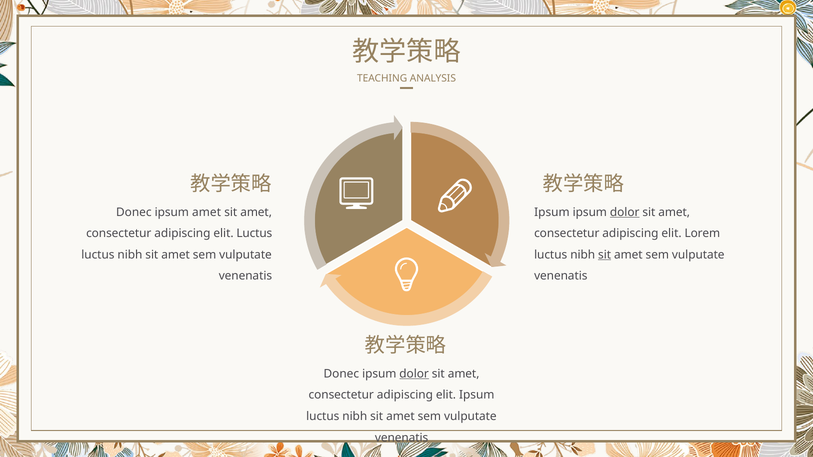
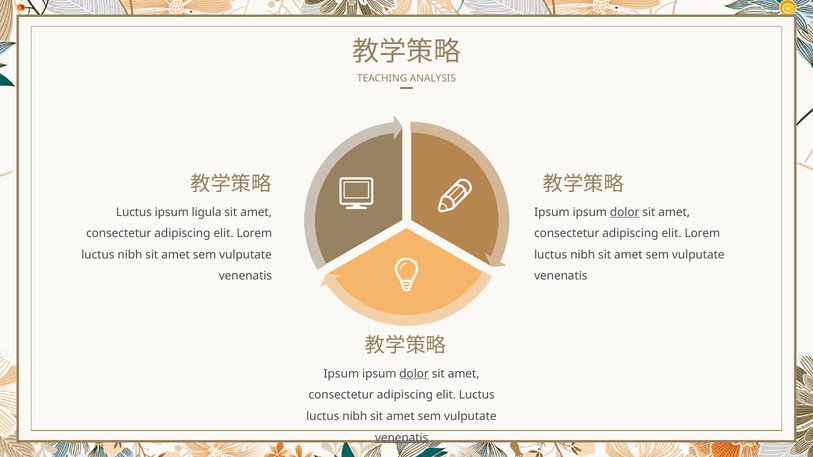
Donec at (134, 212): Donec -> Luctus
ipsum amet: amet -> ligula
Luctus at (254, 234): Luctus -> Lorem
sit at (605, 255) underline: present -> none
Donec at (341, 374): Donec -> Ipsum
elit Ipsum: Ipsum -> Luctus
venenatis at (402, 438) underline: none -> present
